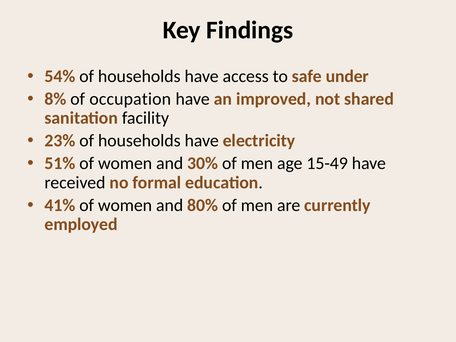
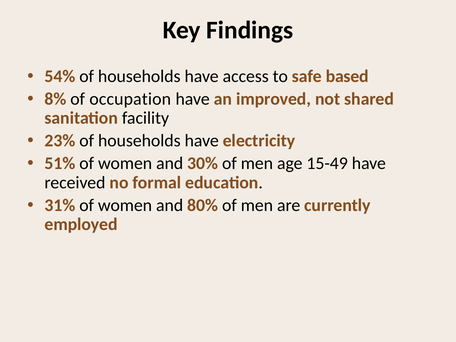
under: under -> based
41%: 41% -> 31%
